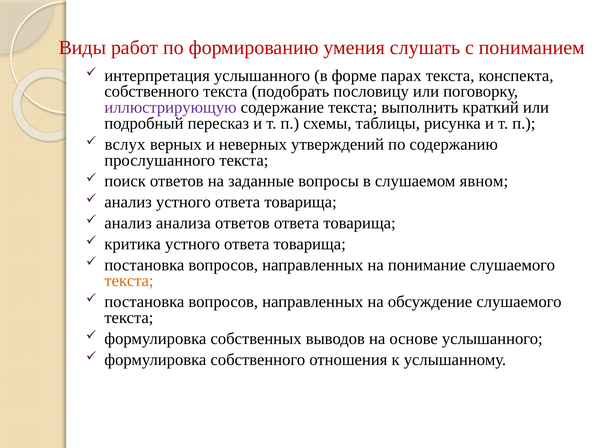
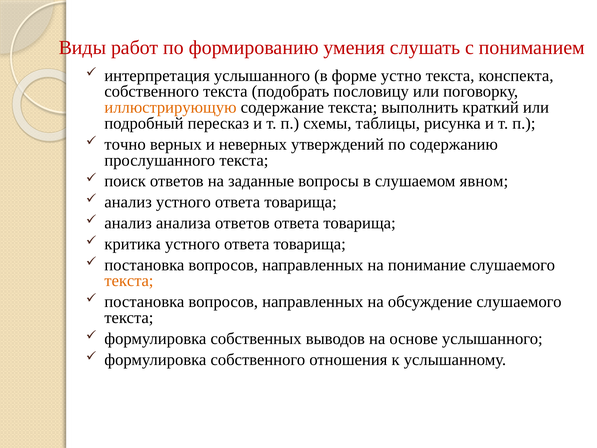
парах: парах -> устно
иллюстрирующую colour: purple -> orange
вслух: вслух -> точно
